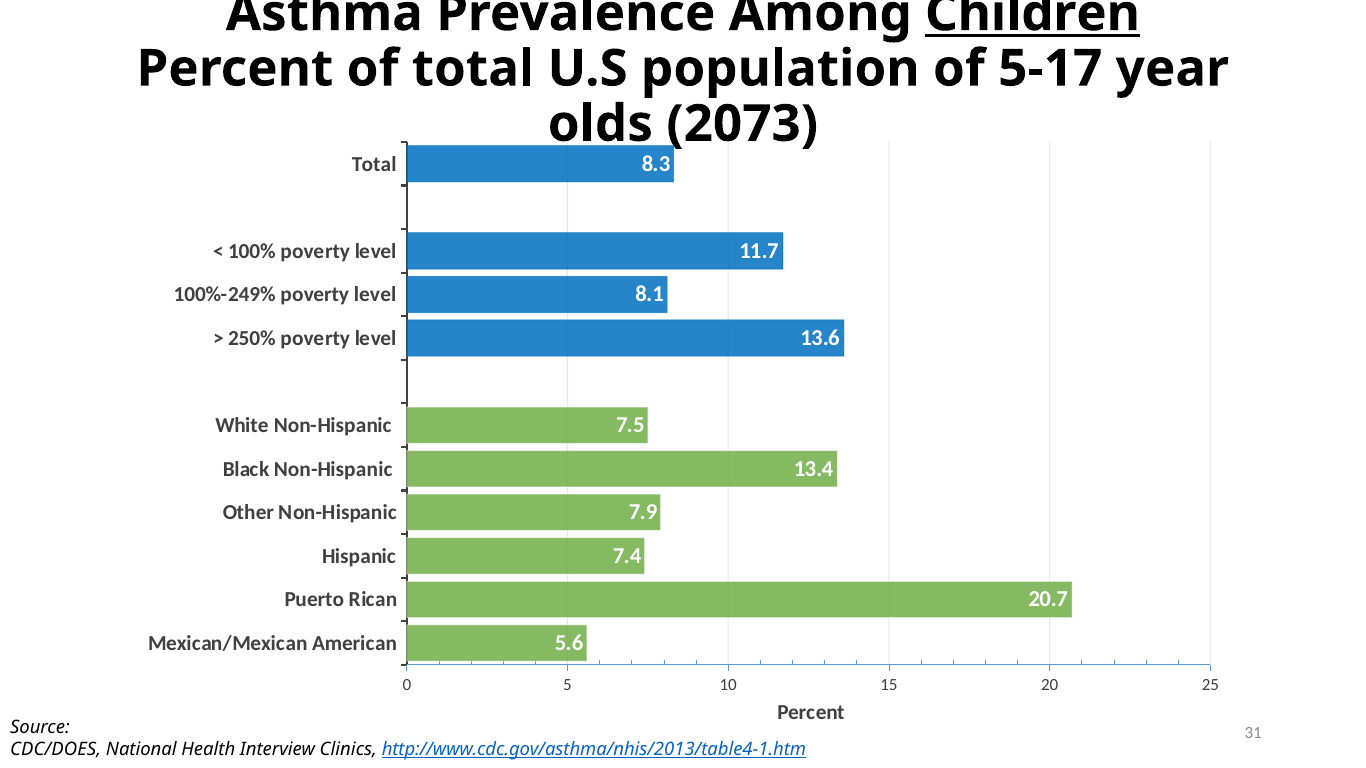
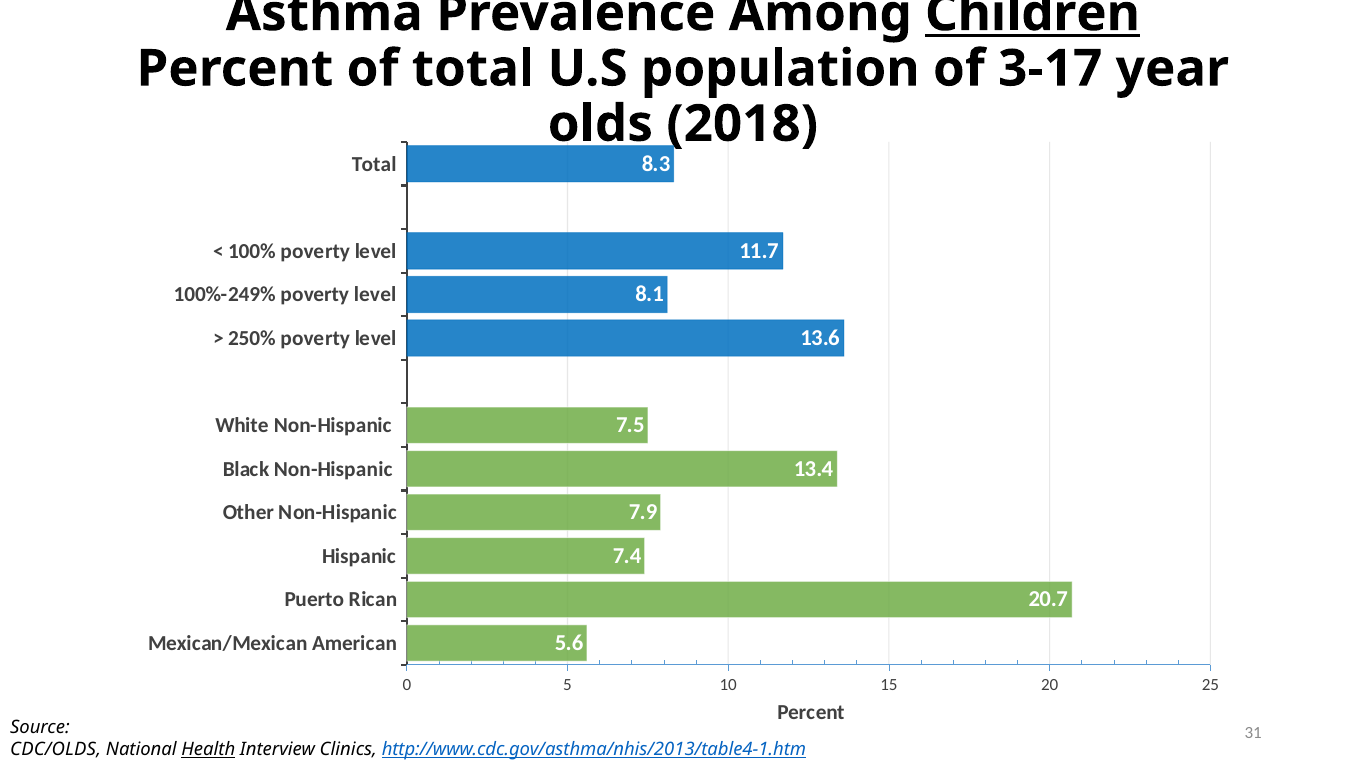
5-17: 5-17 -> 3-17
2073: 2073 -> 2018
CDC/DOES: CDC/DOES -> CDC/OLDS
Health underline: none -> present
